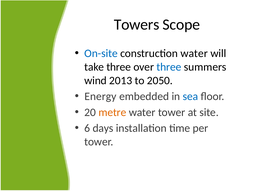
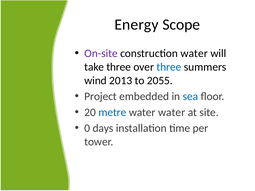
Towers: Towers -> Energy
On-site colour: blue -> purple
2050: 2050 -> 2055
Energy: Energy -> Project
metre colour: orange -> blue
water tower: tower -> water
6: 6 -> 0
